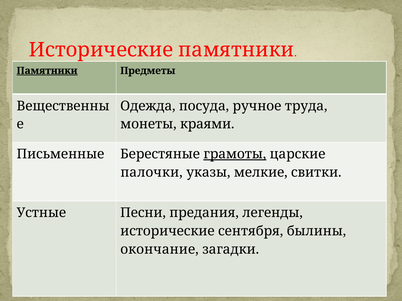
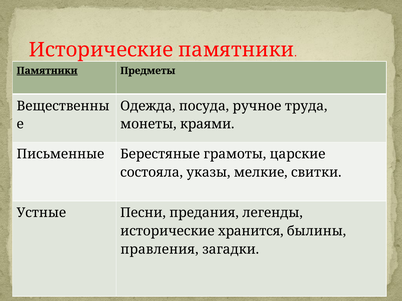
грамоты underline: present -> none
палочки: палочки -> состояла
сентября: сентября -> хранится
окончание: окончание -> правления
